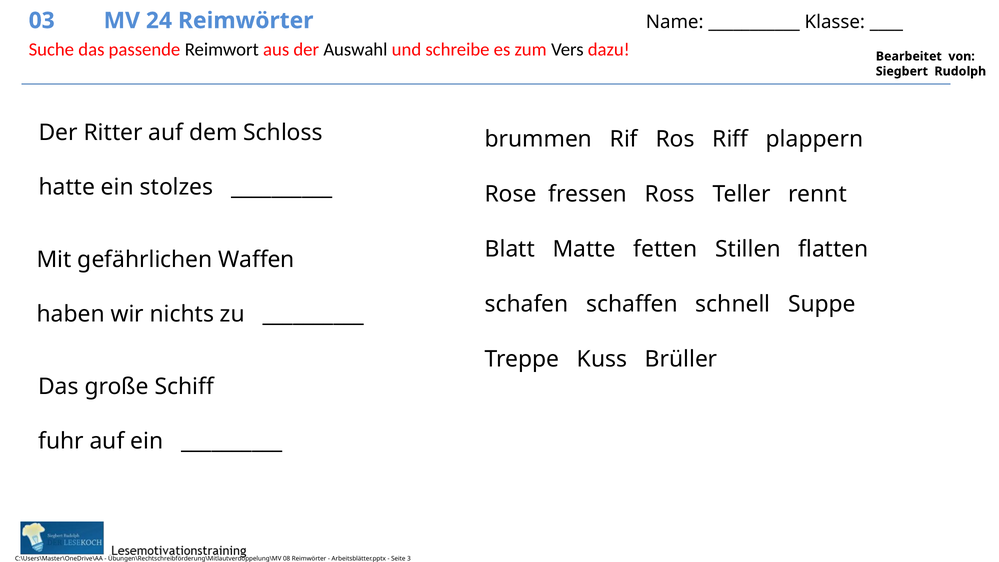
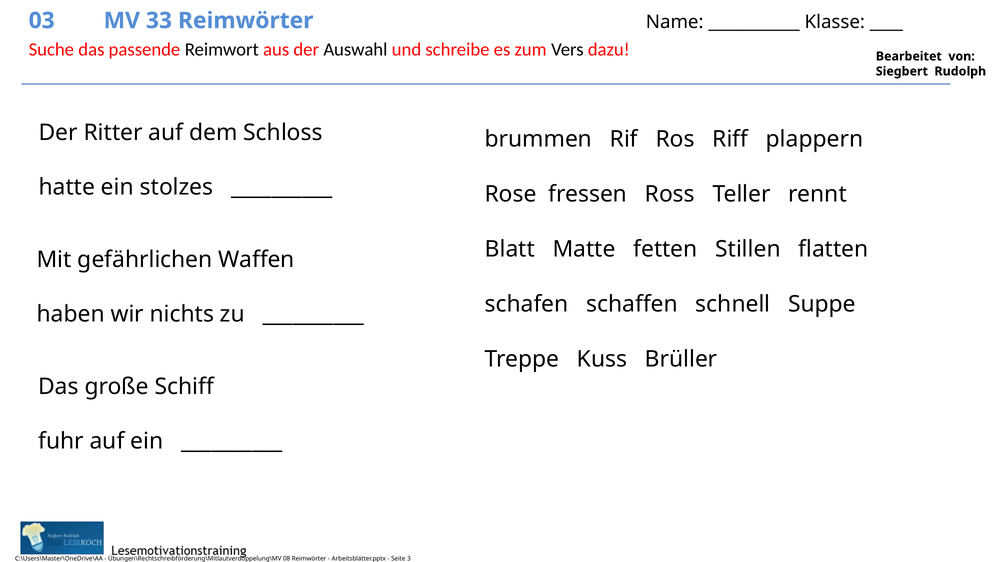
24: 24 -> 33
